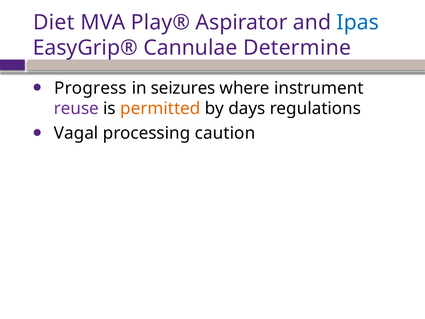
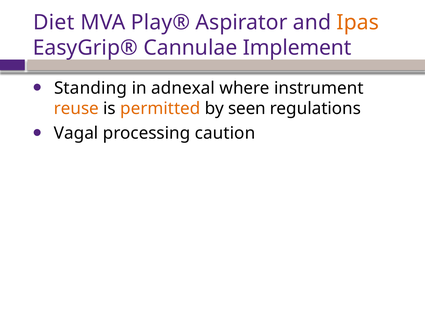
Ipas colour: blue -> orange
Determine: Determine -> Implement
Progress: Progress -> Standing
seizures: seizures -> adnexal
reuse colour: purple -> orange
days: days -> seen
